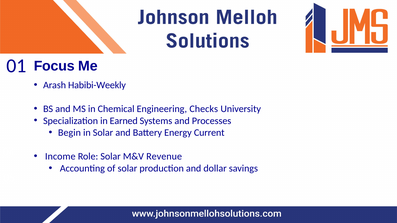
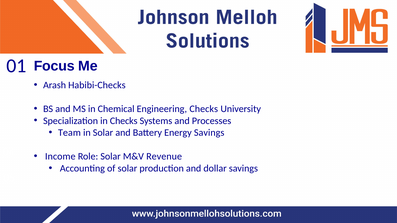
Habibi-Weekly: Habibi-Weekly -> Habibi-Checks
in Earned: Earned -> Checks
Begin: Begin -> Team
Energy Current: Current -> Savings
